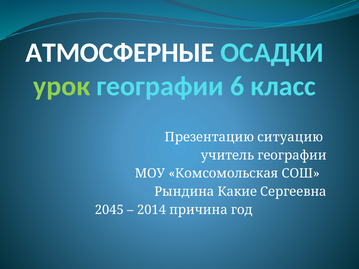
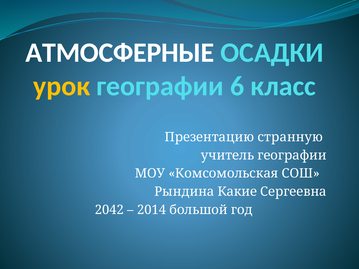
урок colour: light green -> yellow
ситуацию: ситуацию -> странную
2045: 2045 -> 2042
причина: причина -> большой
